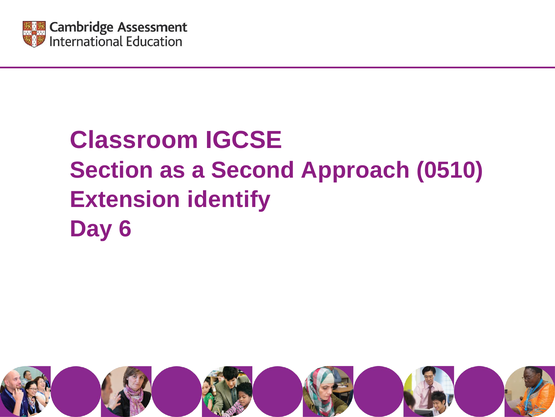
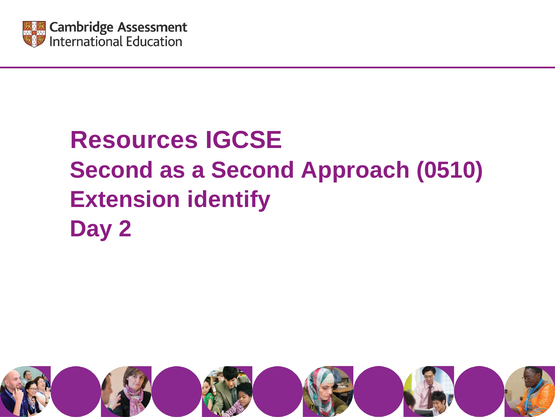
Classroom: Classroom -> Resources
Section at (112, 170): Section -> Second
6: 6 -> 2
